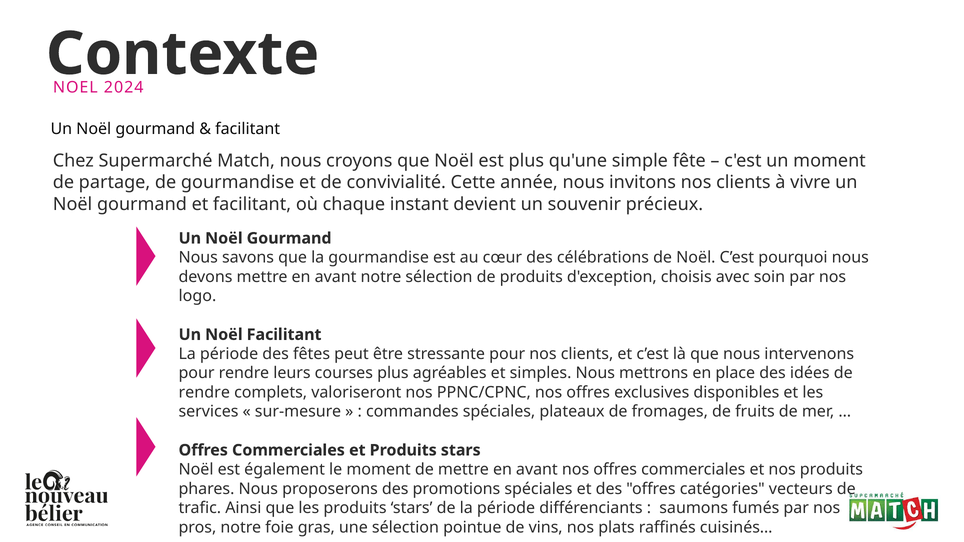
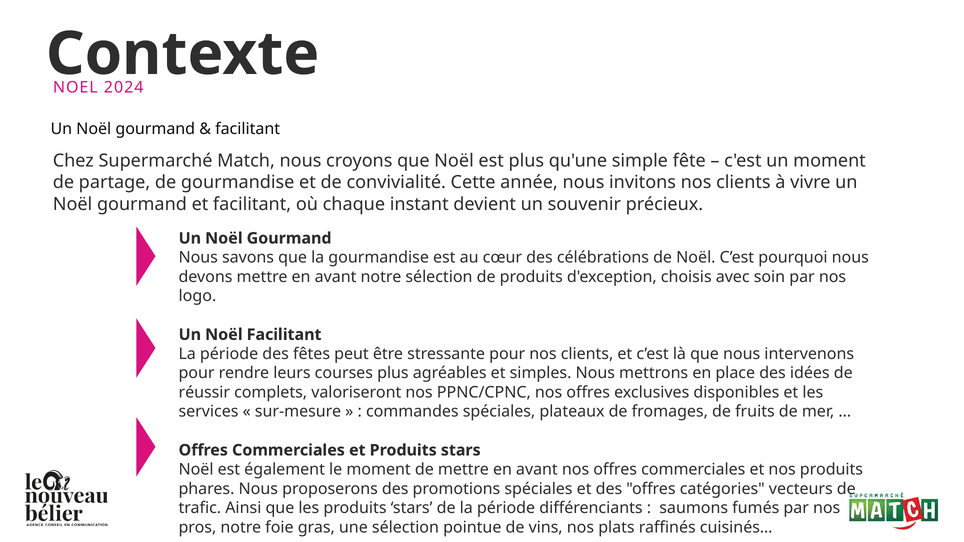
rendre at (204, 393): rendre -> réussir
